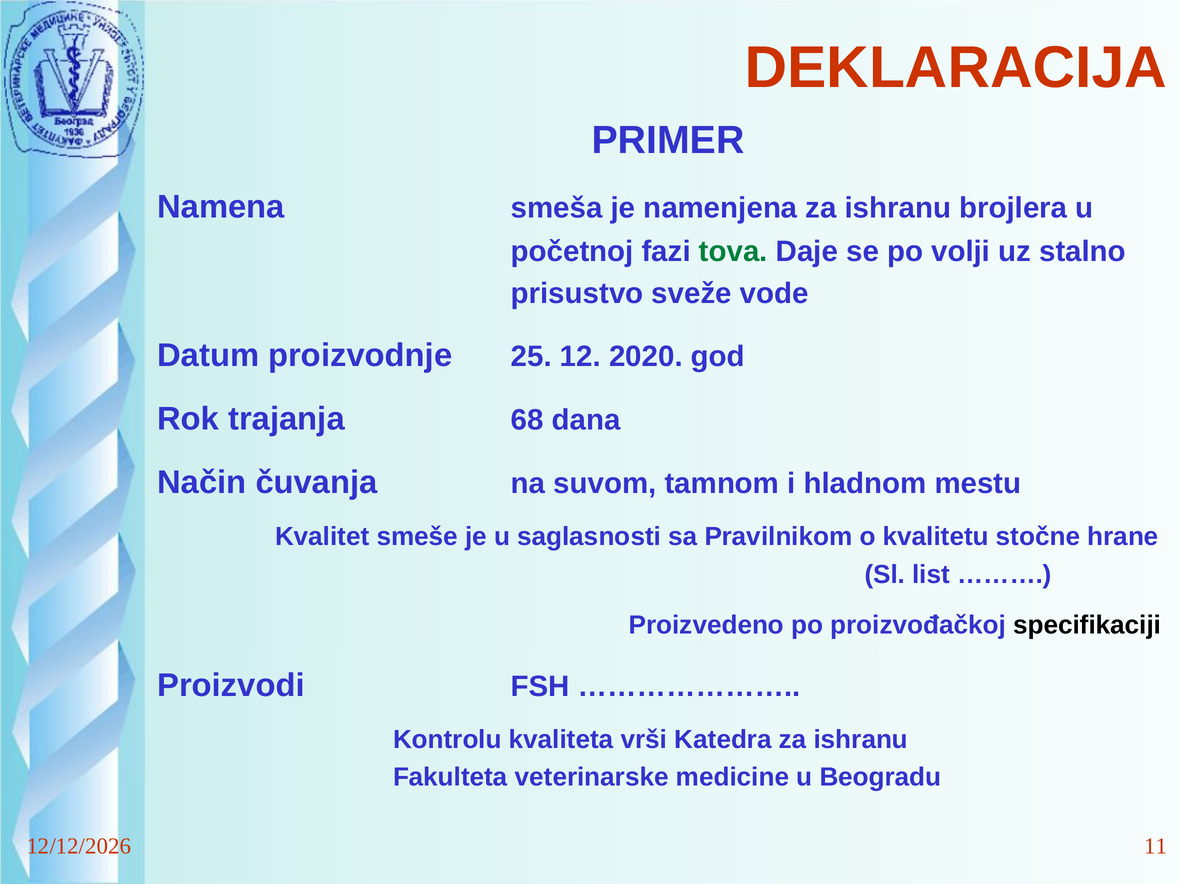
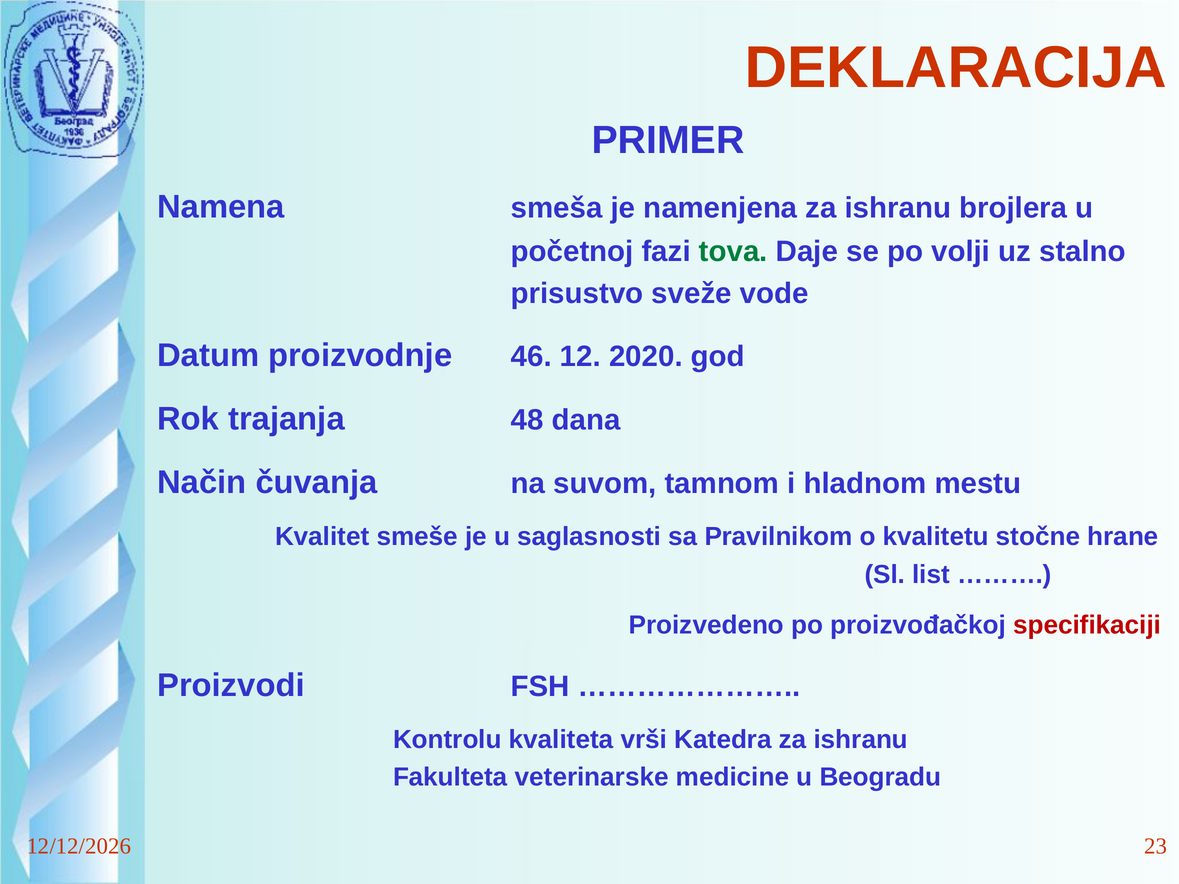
25: 25 -> 46
68: 68 -> 48
specifikaciji colour: black -> red
11: 11 -> 23
